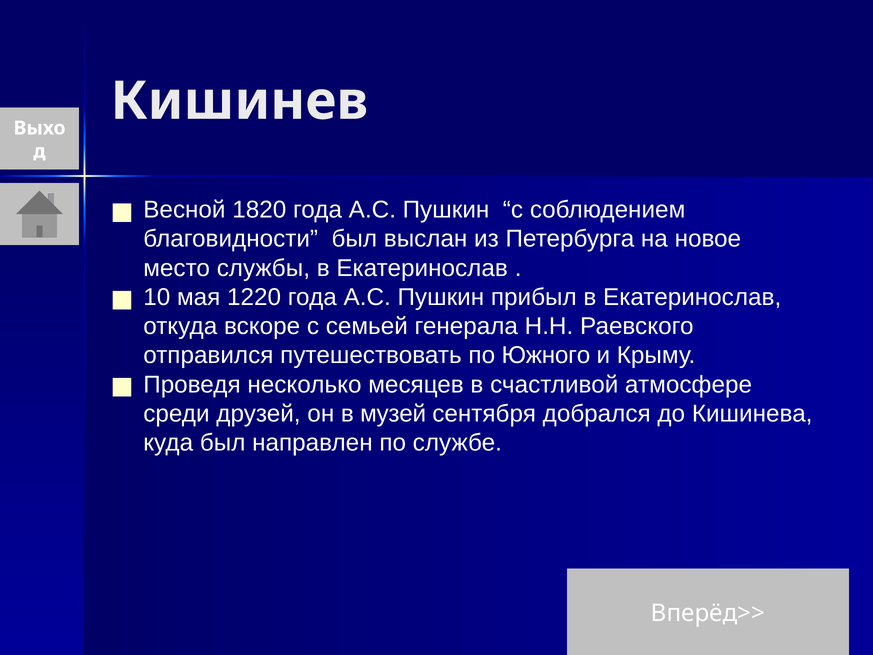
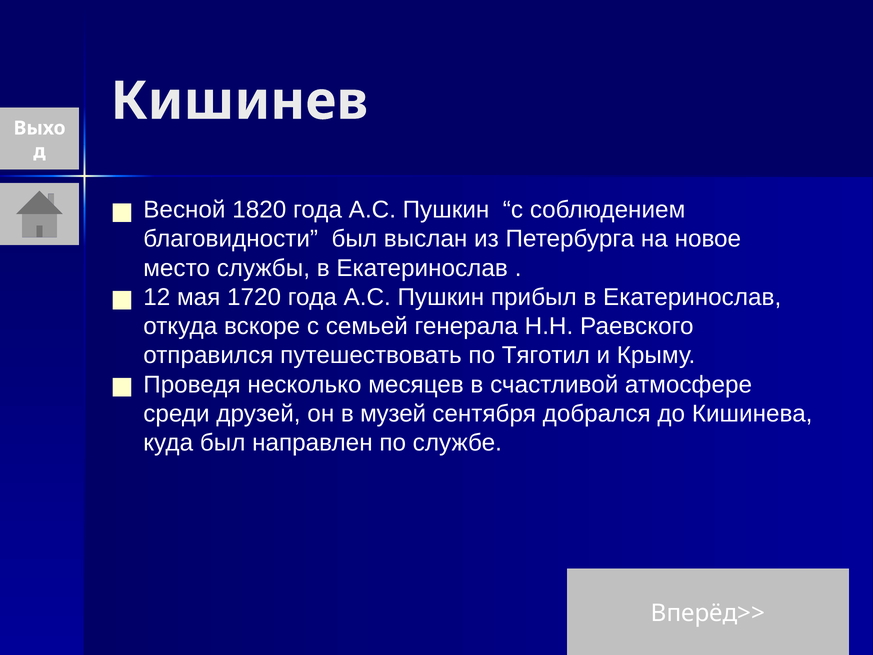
10: 10 -> 12
1220: 1220 -> 1720
Южного: Южного -> Тяготил
